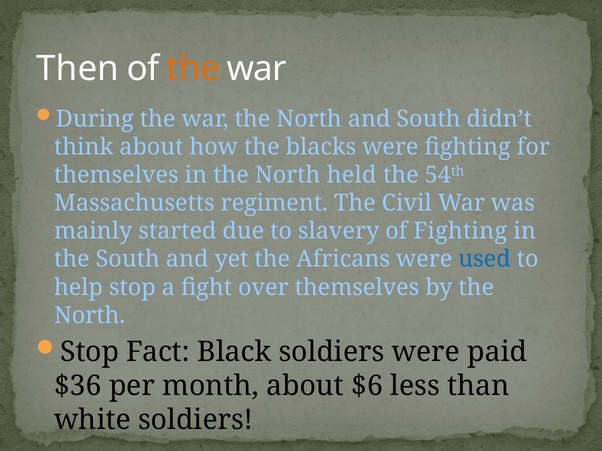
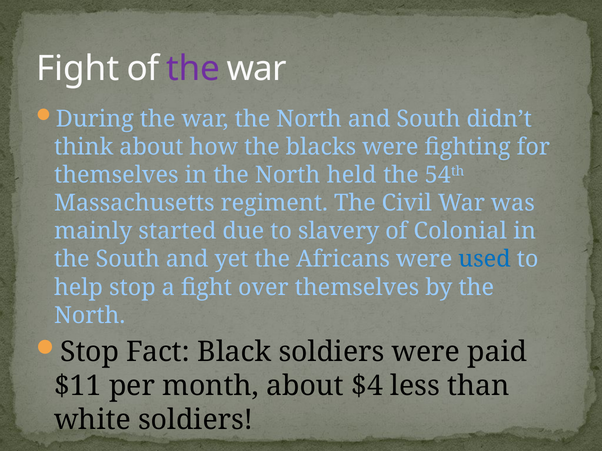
Then at (78, 69): Then -> Fight
the at (193, 69) colour: orange -> purple
of Fighting: Fighting -> Colonial
$36: $36 -> $11
$6: $6 -> $4
